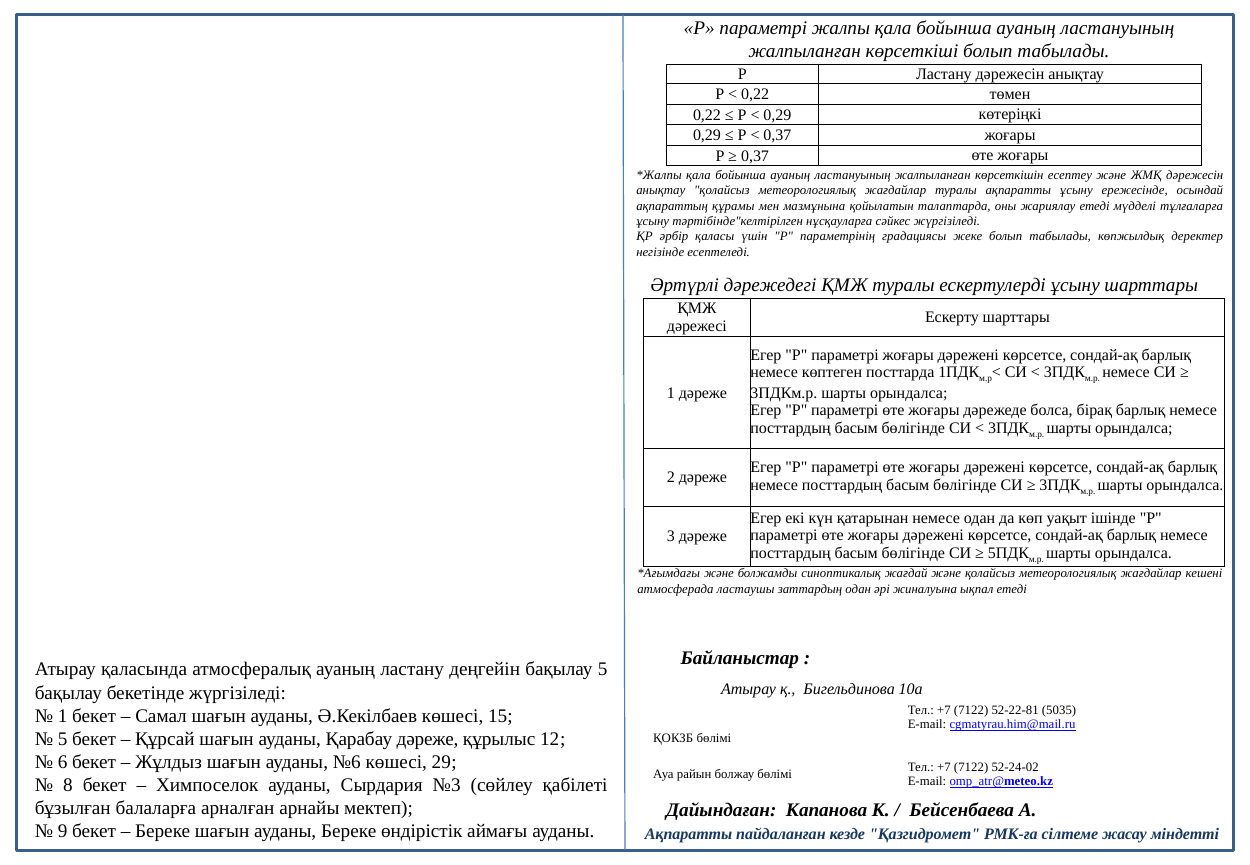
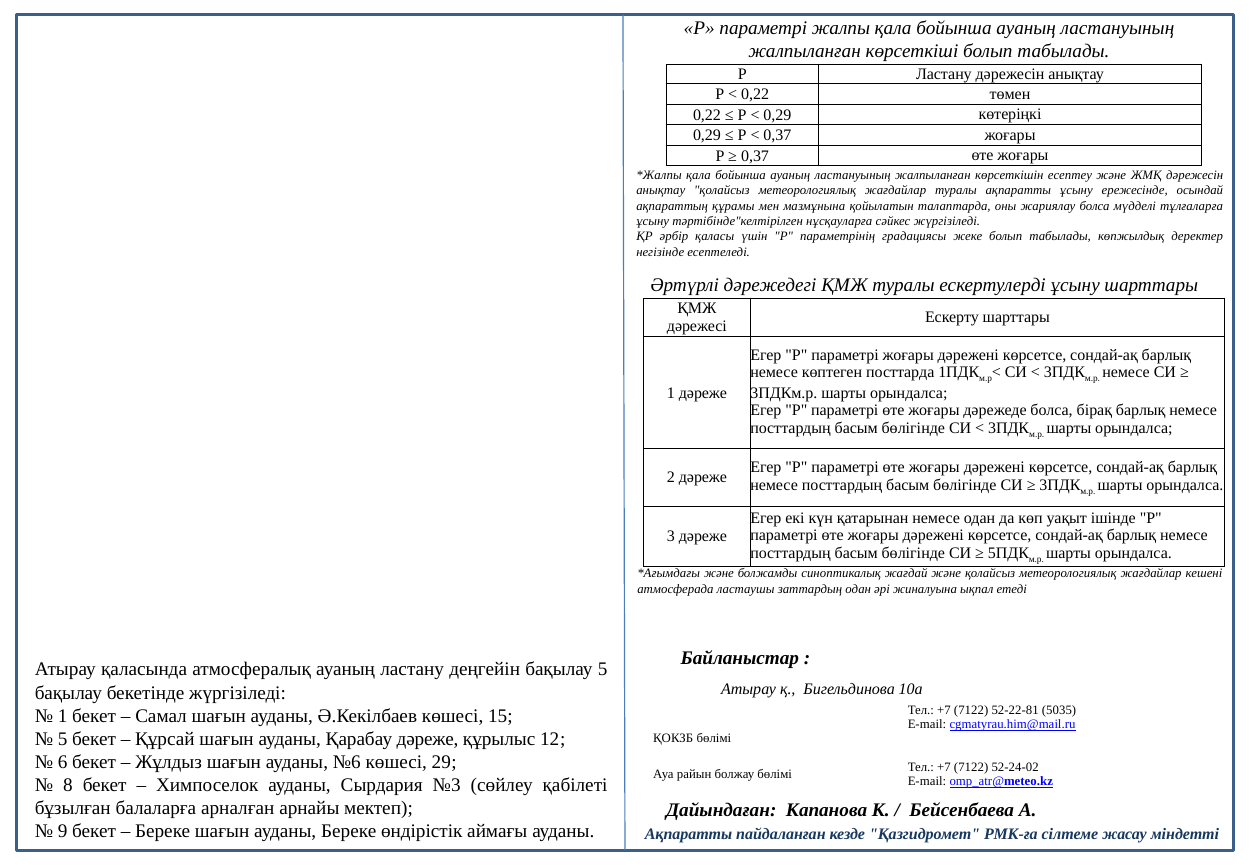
жариялау етеді: етеді -> болса
